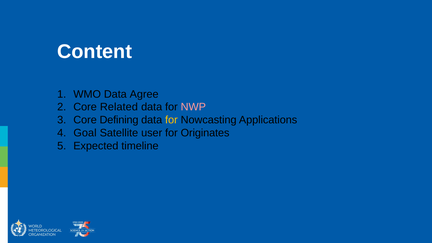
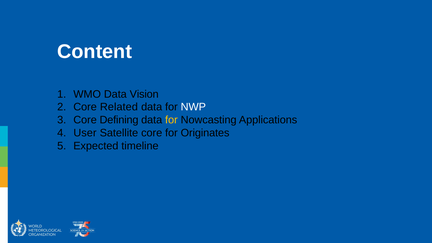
Agree: Agree -> Vision
NWP colour: pink -> white
Goal: Goal -> User
Satellite user: user -> core
